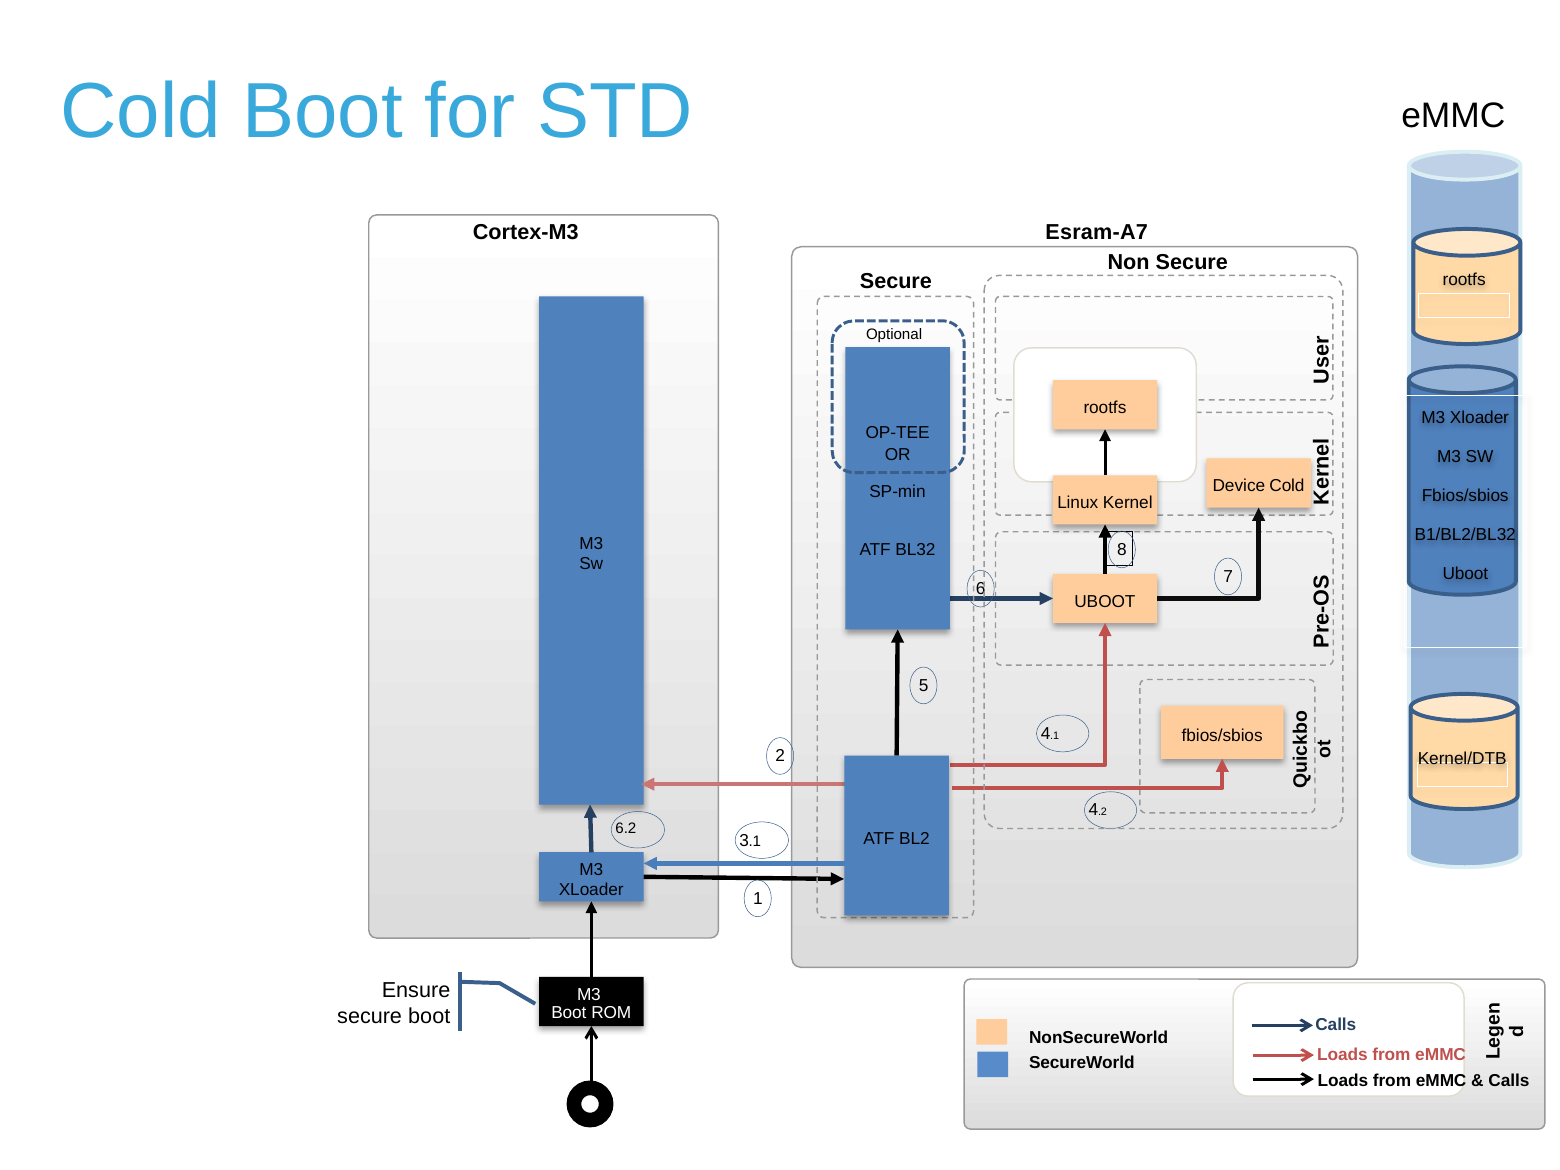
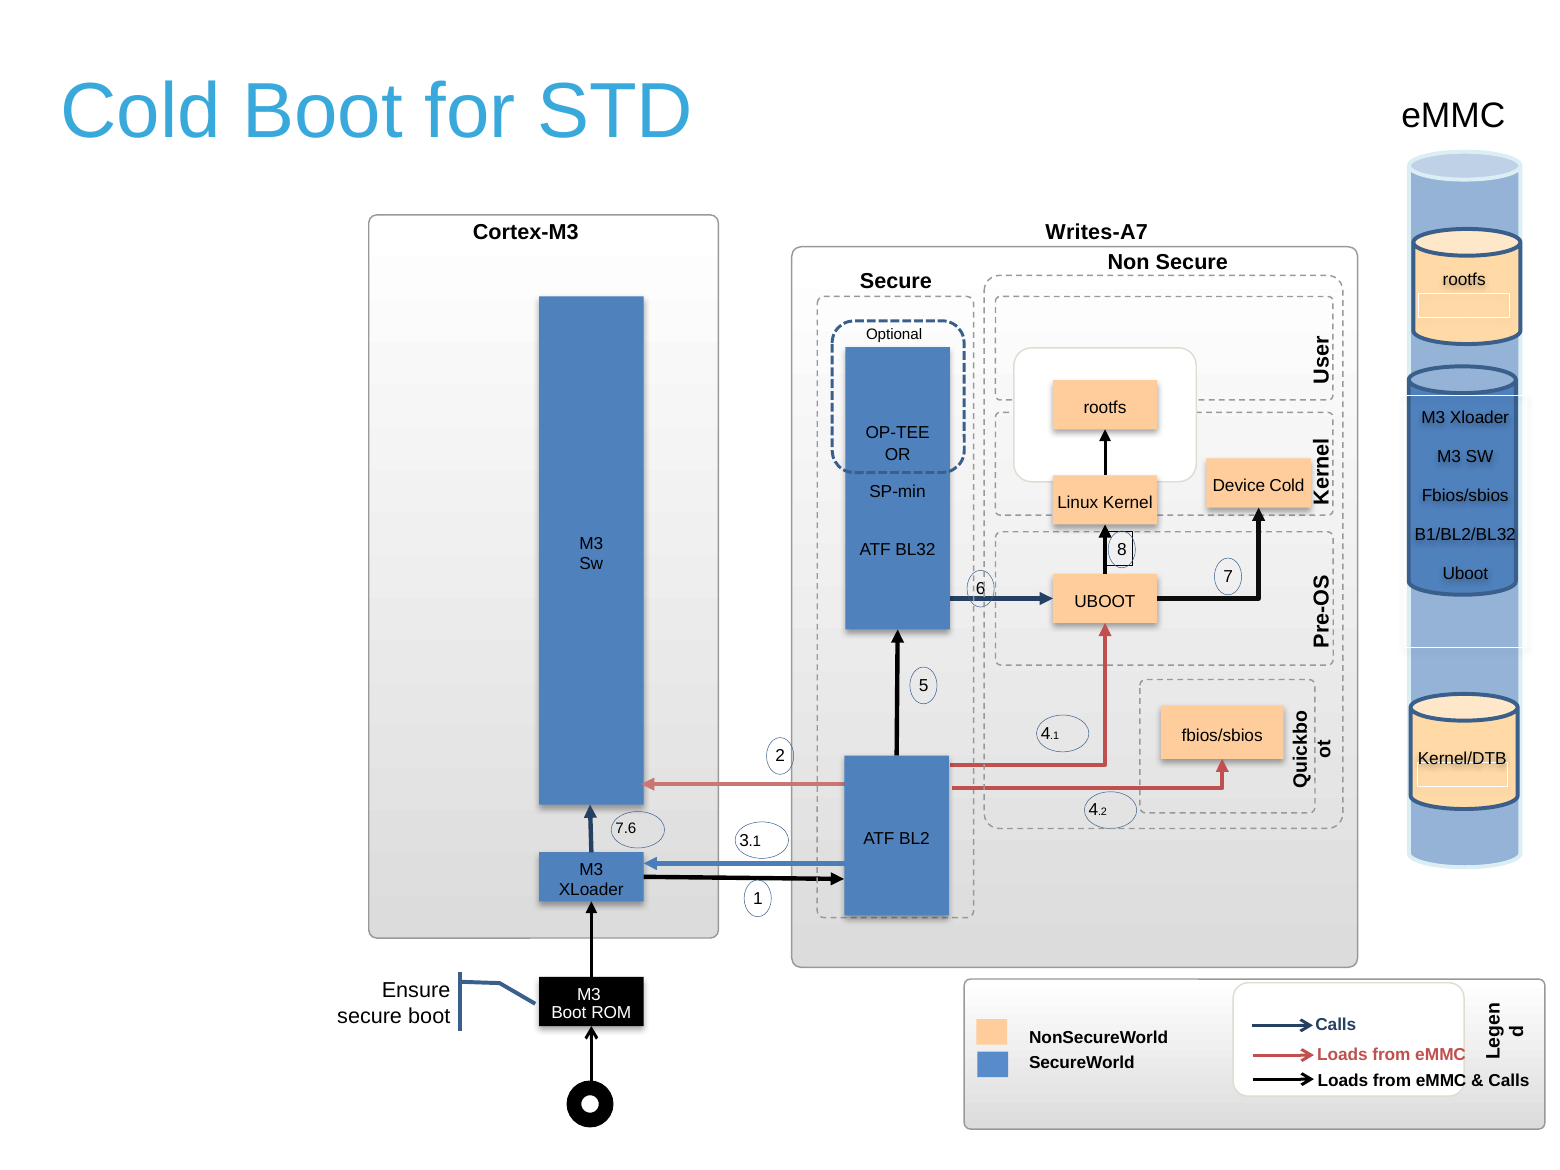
Esram-A7: Esram-A7 -> Writes-A7
6.2: 6.2 -> 7.6
